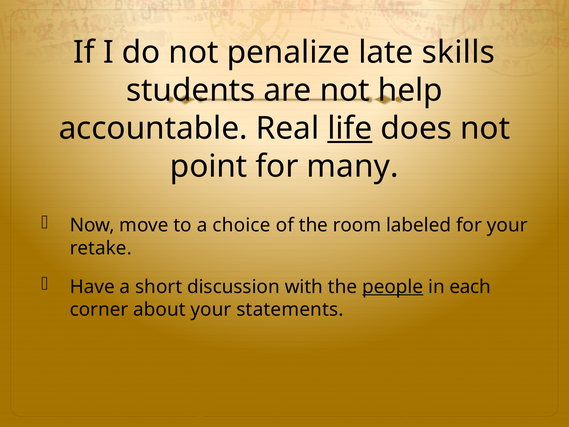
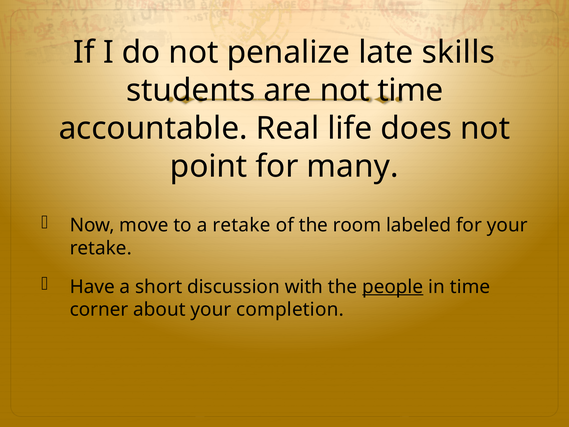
not help: help -> time
life underline: present -> none
a choice: choice -> retake
in each: each -> time
statements: statements -> completion
